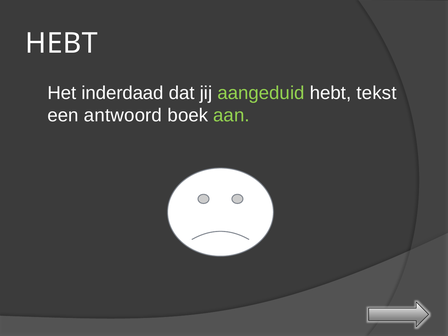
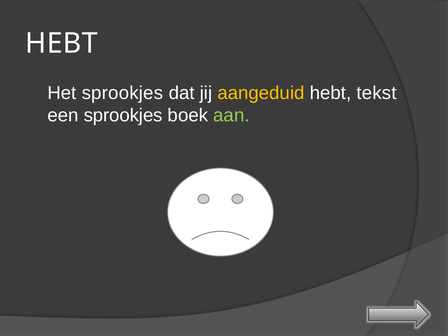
Het inderdaad: inderdaad -> sprookjes
aangeduid colour: light green -> yellow
een antwoord: antwoord -> sprookjes
